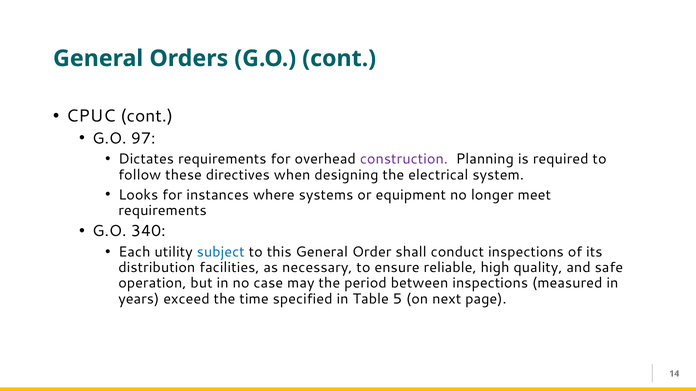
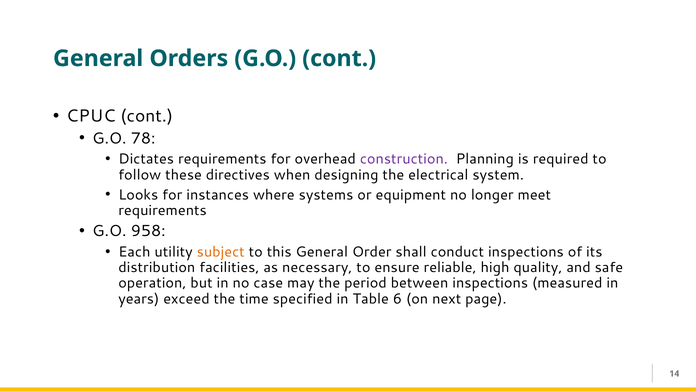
97: 97 -> 78
340: 340 -> 958
subject colour: blue -> orange
5: 5 -> 6
